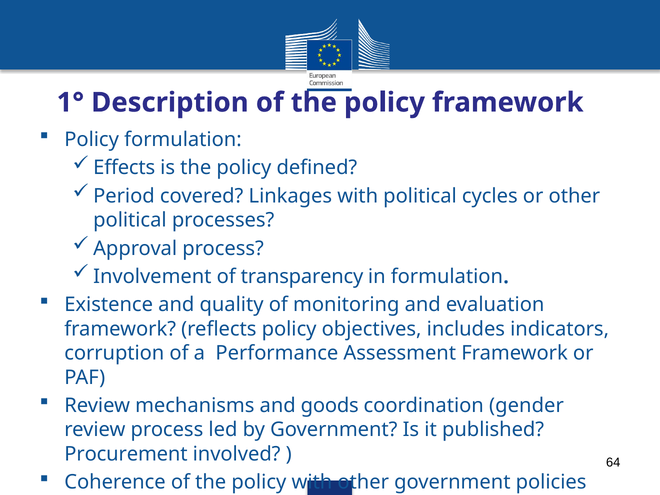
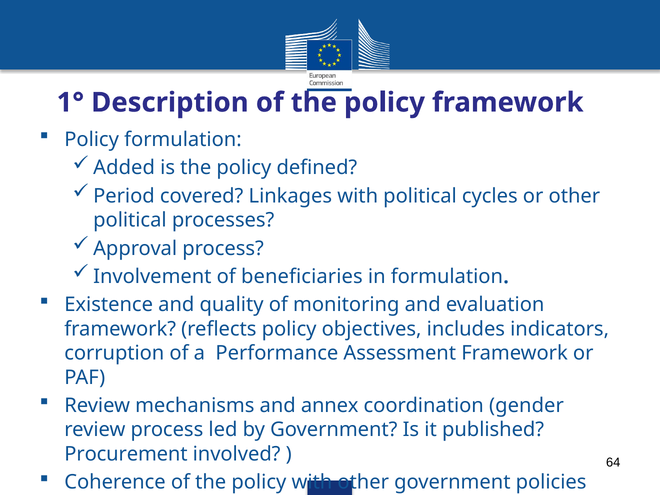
Effects: Effects -> Added
transparency: transparency -> beneficiaries
goods: goods -> annex
